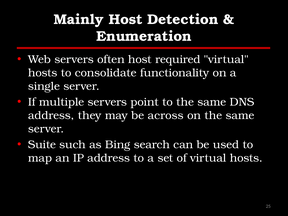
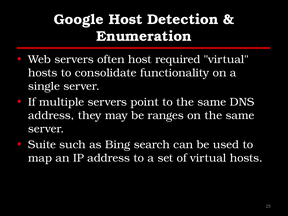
Mainly: Mainly -> Google
across: across -> ranges
